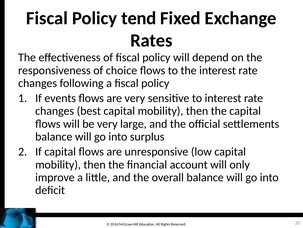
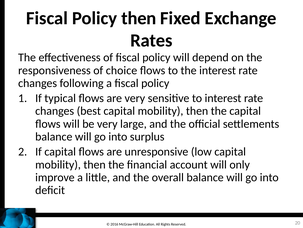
Policy tend: tend -> then
events: events -> typical
